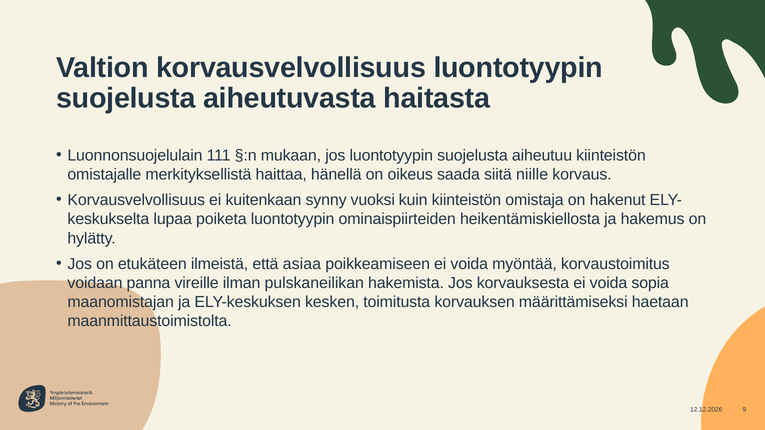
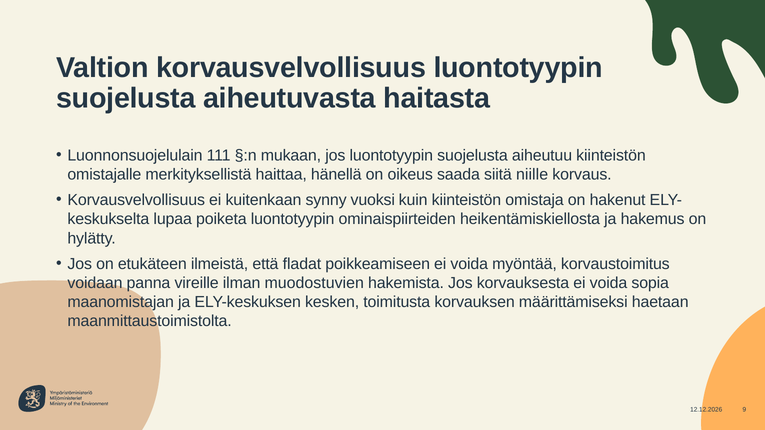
asiaa: asiaa -> fladat
pulskaneilikan: pulskaneilikan -> muodostuvien
